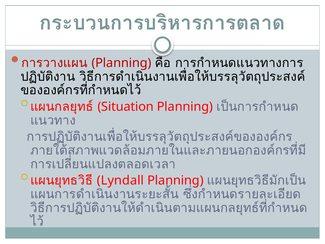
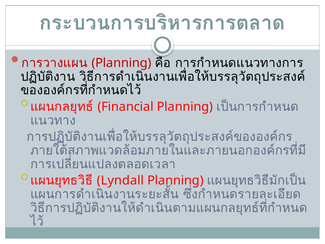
Situation: Situation -> Financial
